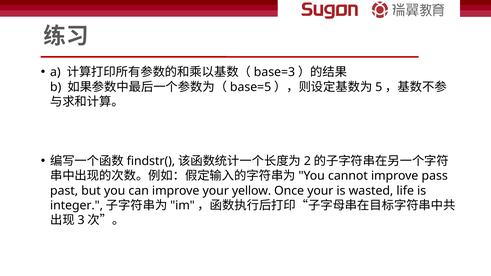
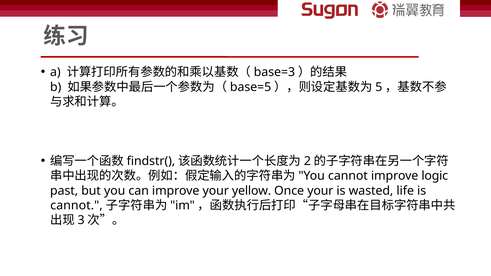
pass: pass -> logic
integer at (77, 206): integer -> cannot
